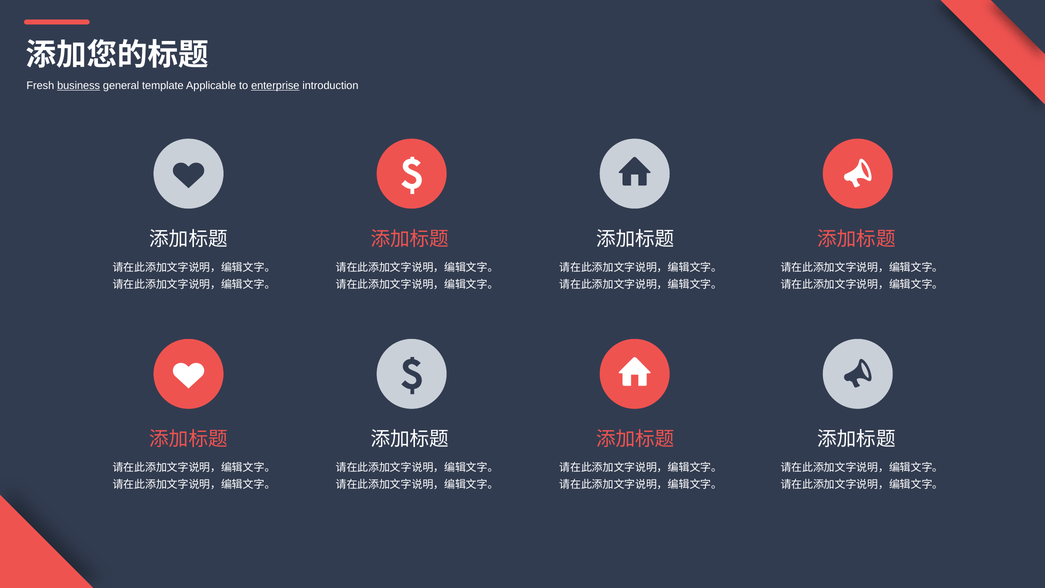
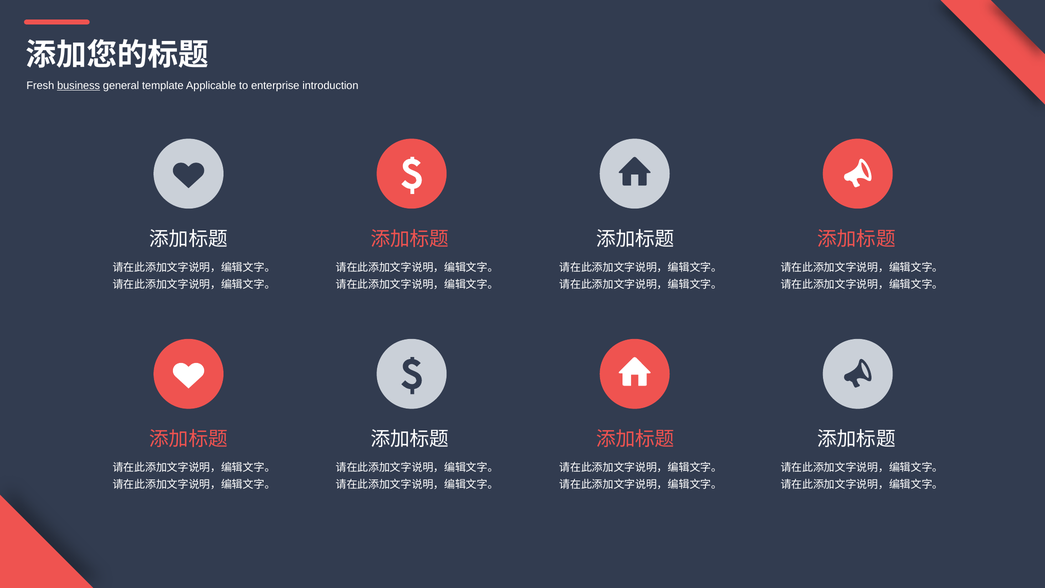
enterprise underline: present -> none
